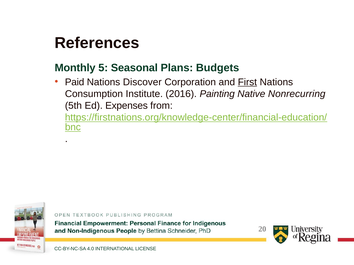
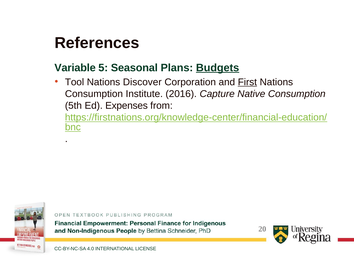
Monthly: Monthly -> Variable
Budgets underline: none -> present
Paid: Paid -> Tool
Painting: Painting -> Capture
Native Nonrecurring: Nonrecurring -> Consumption
